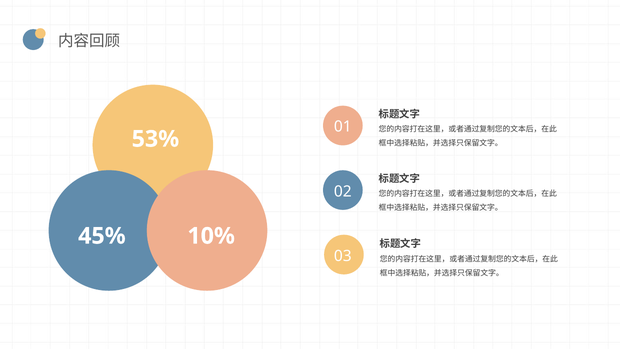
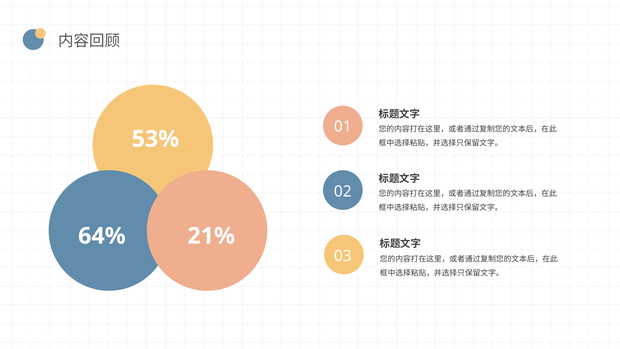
45%: 45% -> 64%
10%: 10% -> 21%
